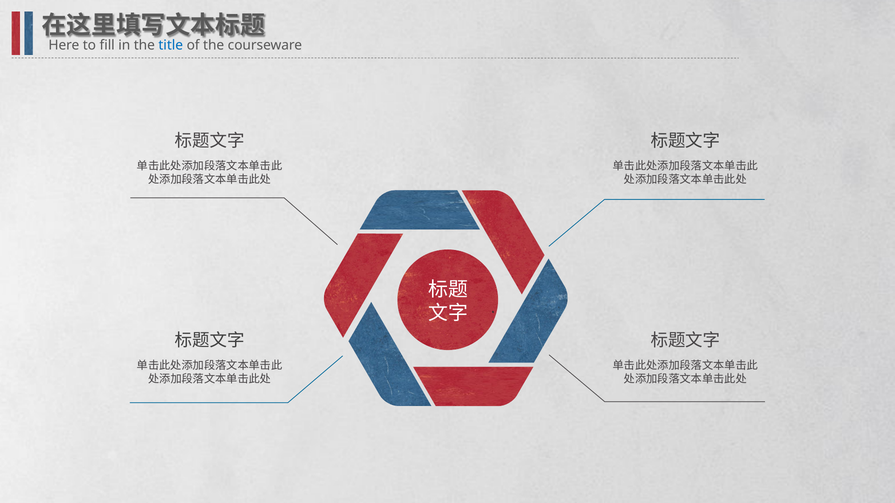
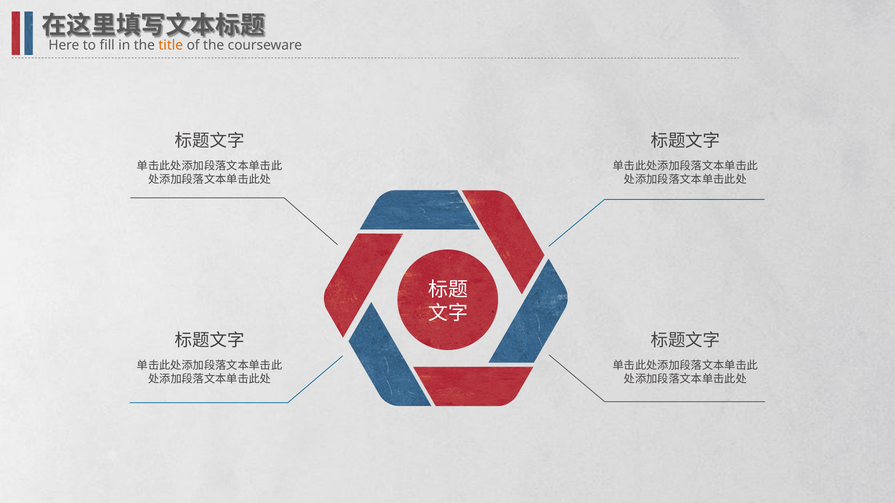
title colour: blue -> orange
